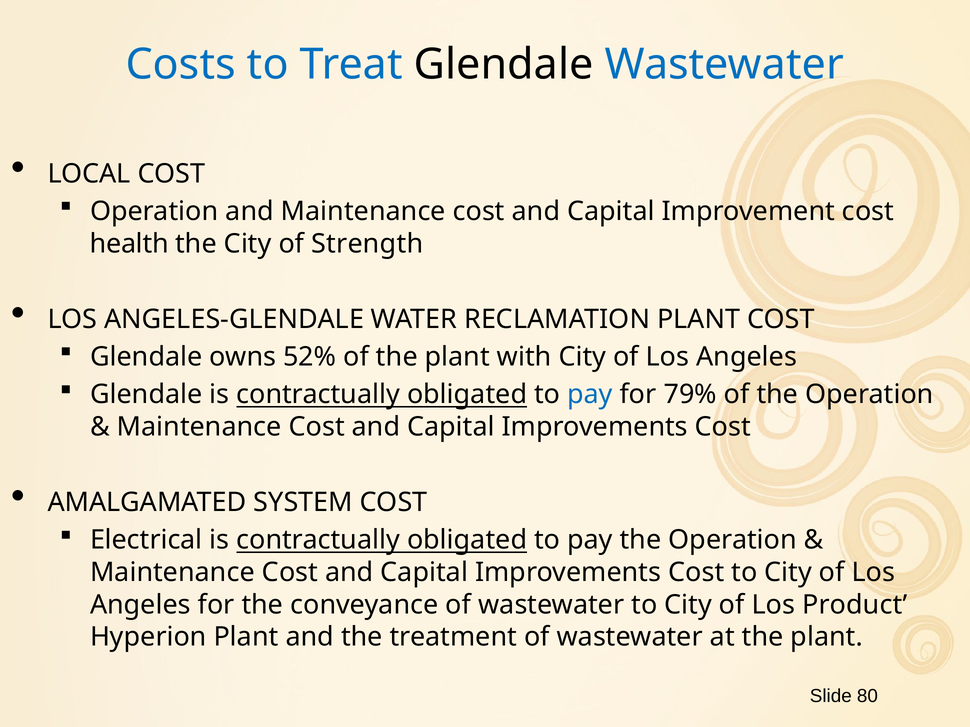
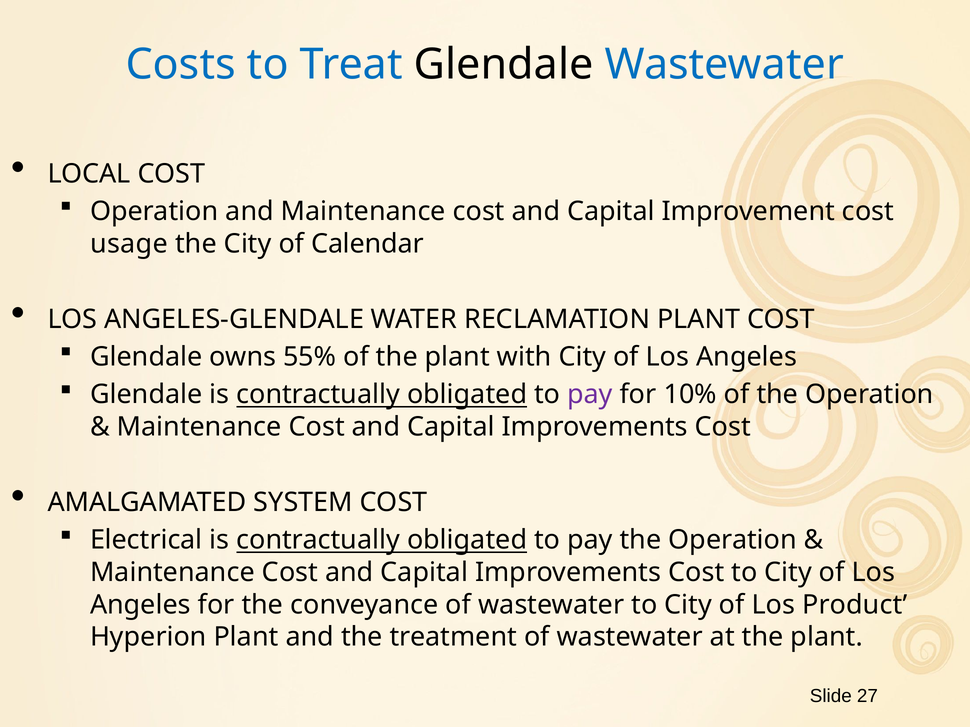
health: health -> usage
Strength: Strength -> Calendar
52%: 52% -> 55%
pay at (590, 395) colour: blue -> purple
79%: 79% -> 10%
80: 80 -> 27
